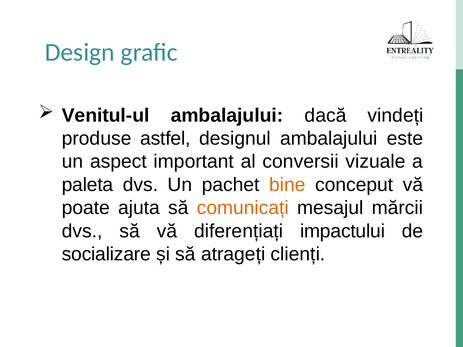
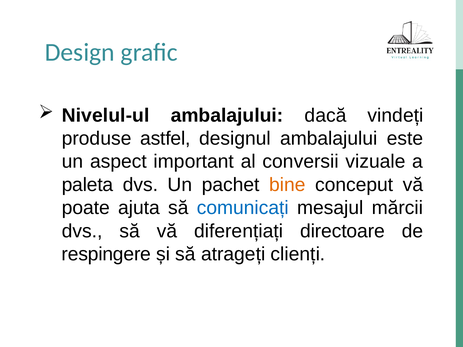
Venitul-ul: Venitul-ul -> Nivelul-ul
comunicați colour: orange -> blue
impactului: impactului -> directoare
socializare: socializare -> respingere
